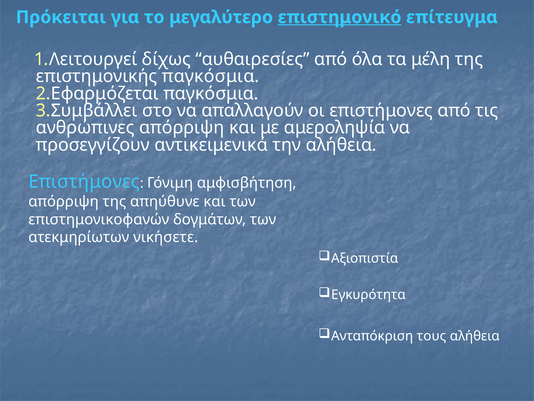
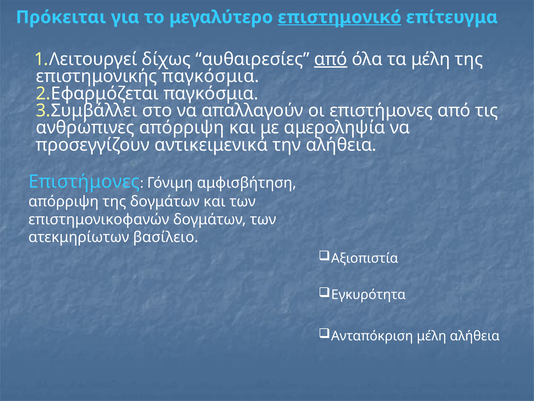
από at (331, 59) underline: none -> present
της απηύθυνε: απηύθυνε -> δογμάτων
νικήσετε: νικήσετε -> βασίλειο
Ανταπόκριση τους: τους -> μέλη
